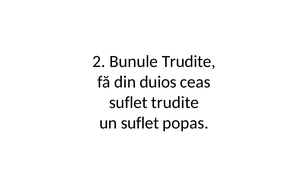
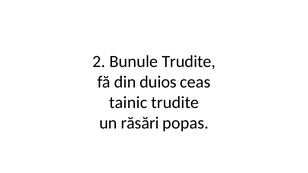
suflet at (128, 103): suflet -> tainic
un suflet: suflet -> răsări
